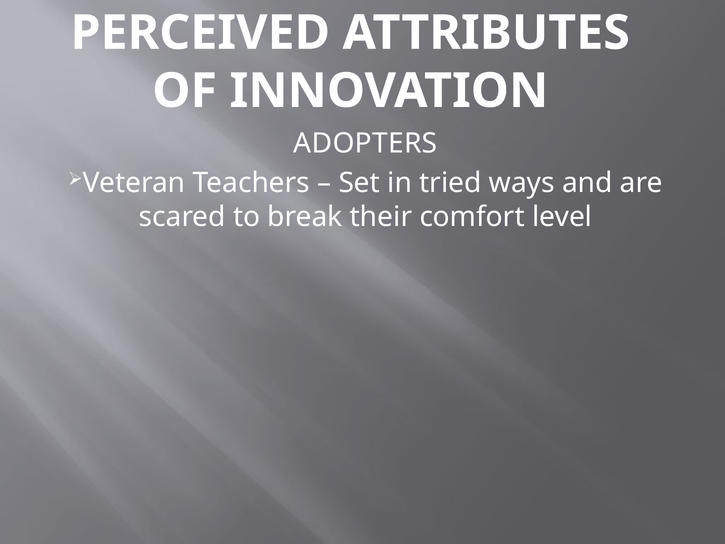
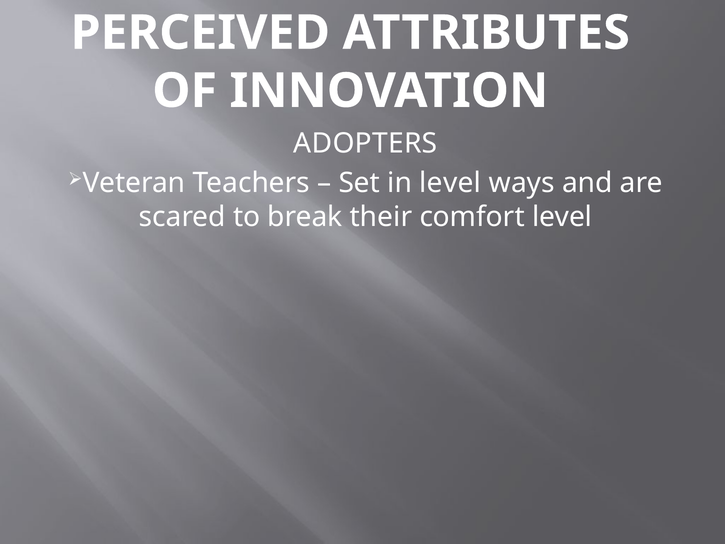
in tried: tried -> level
